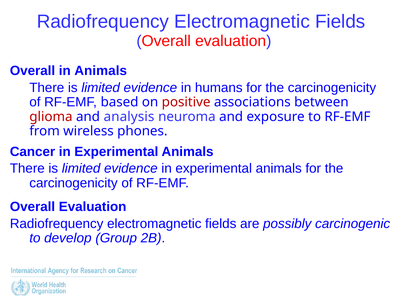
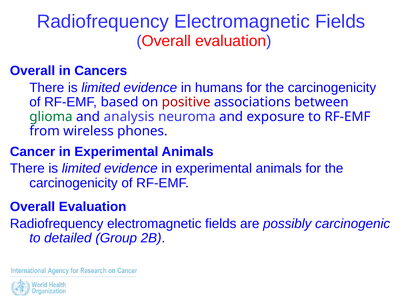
in Animals: Animals -> Cancers
glioma colour: red -> green
develop: develop -> detailed
